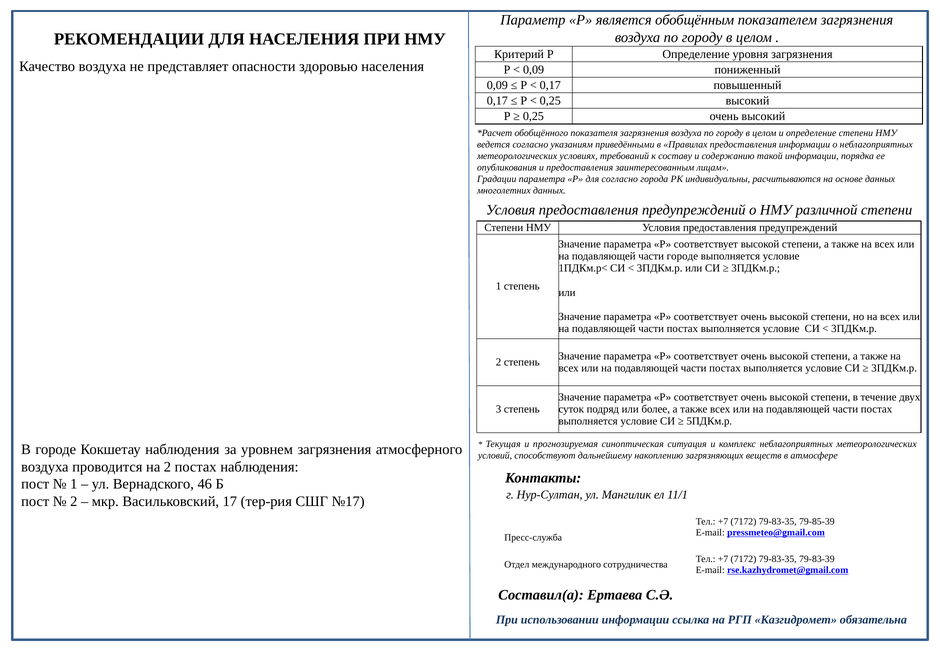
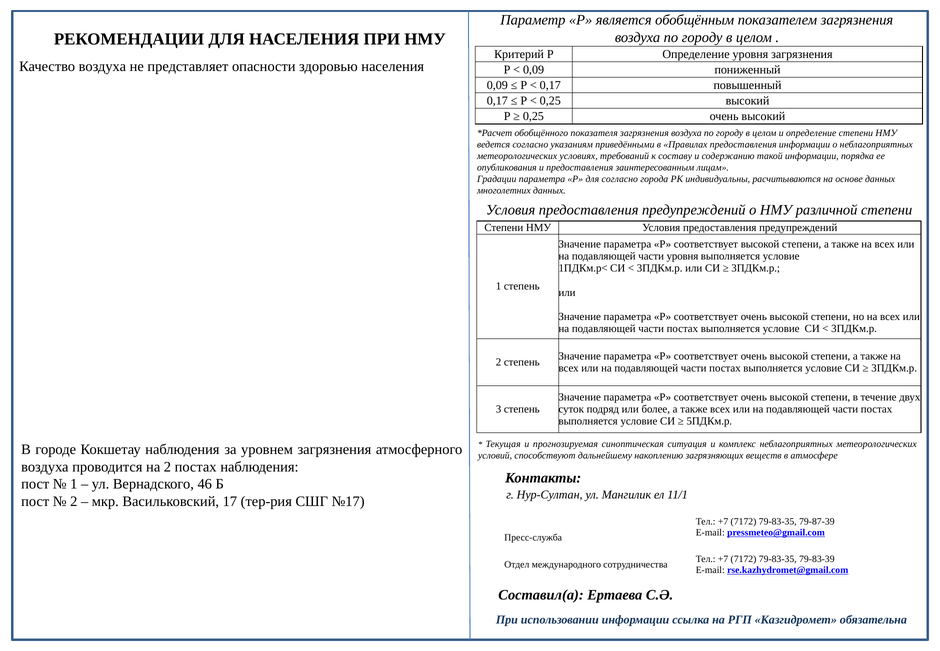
части городе: городе -> уровня
79-85-39: 79-85-39 -> 79-87-39
